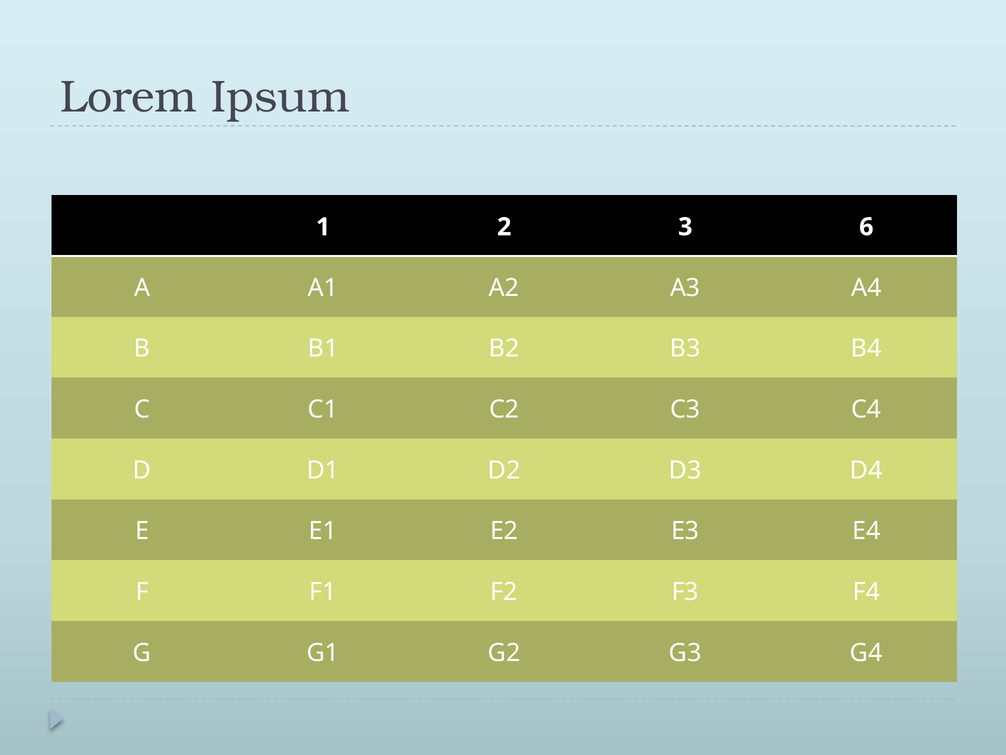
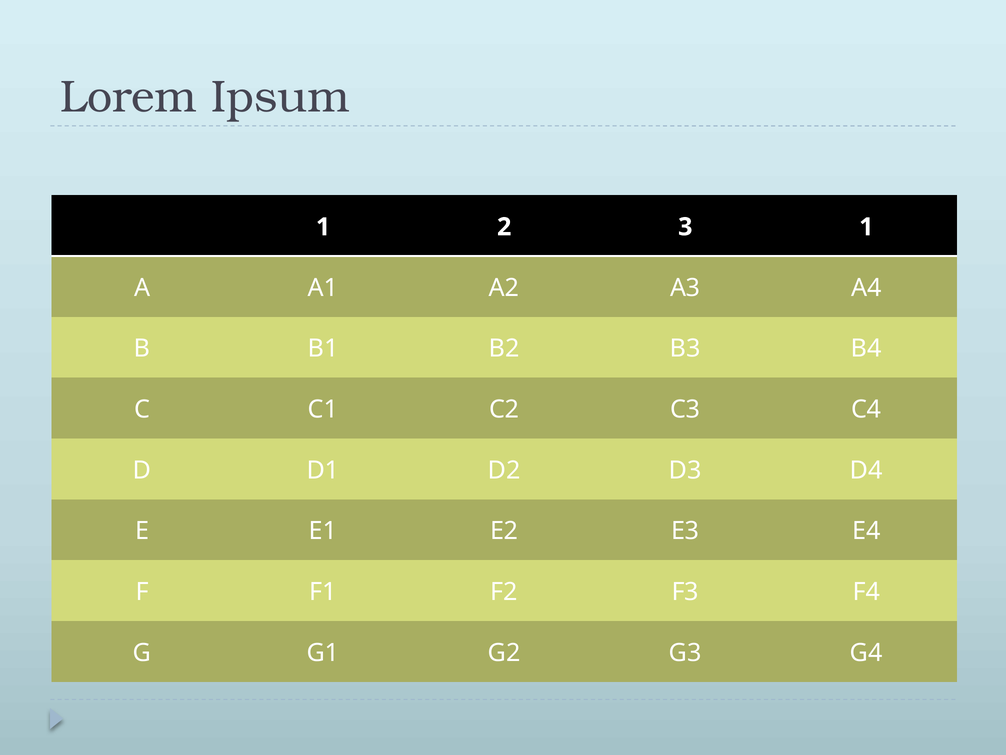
3 6: 6 -> 1
